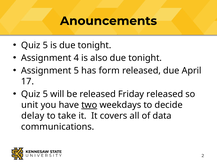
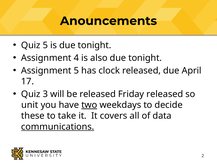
form: form -> clock
5 at (45, 94): 5 -> 3
delay: delay -> these
communications underline: none -> present
